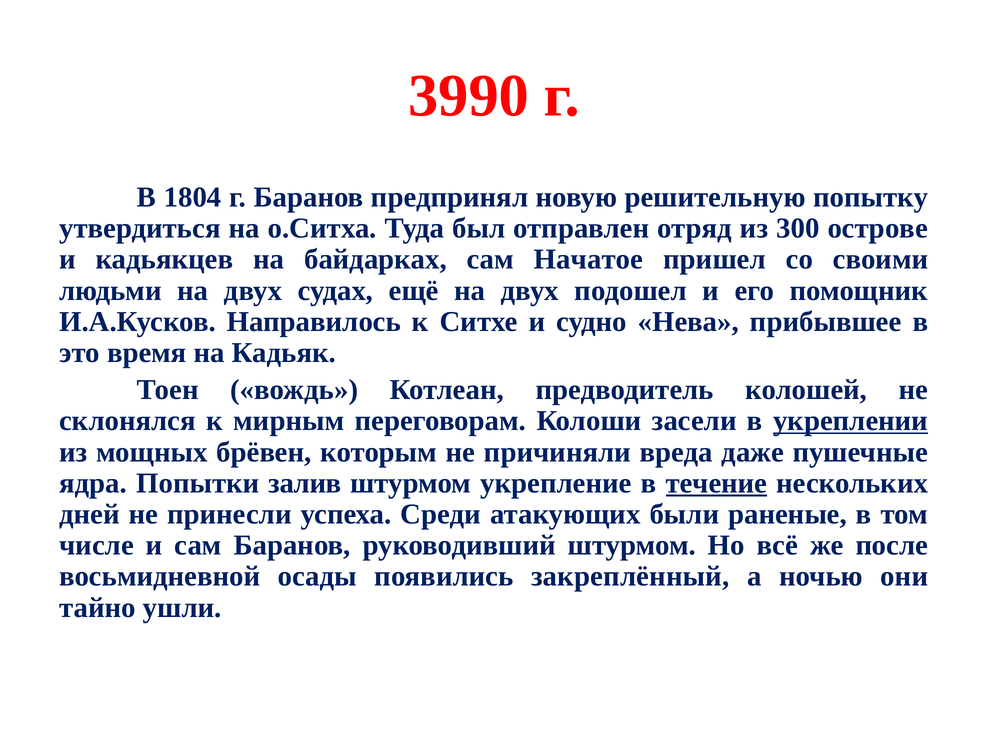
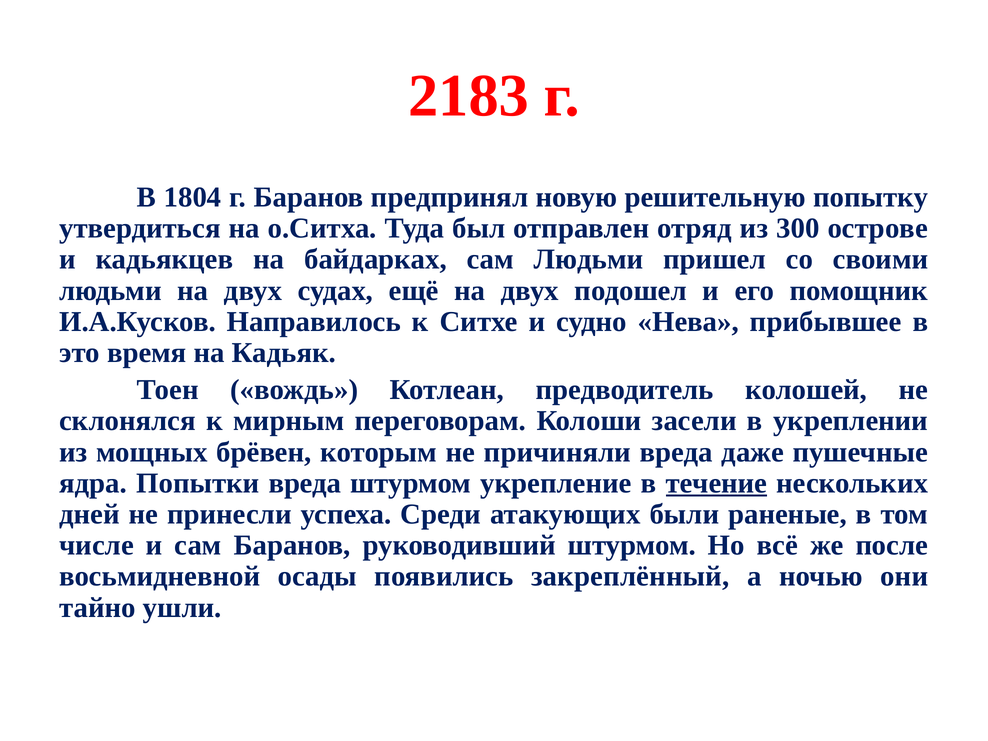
3990: 3990 -> 2183
сам Начатое: Начатое -> Людьми
укреплении underline: present -> none
Попытки залив: залив -> вреда
